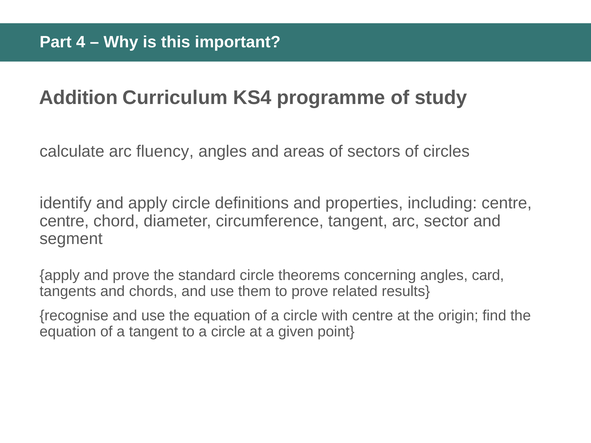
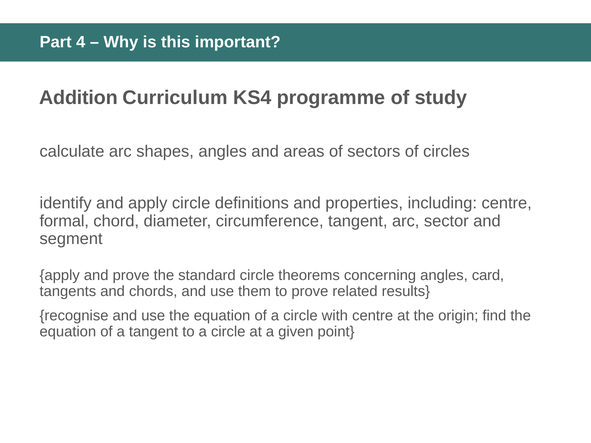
fluency: fluency -> shapes
centre at (64, 221): centre -> formal
